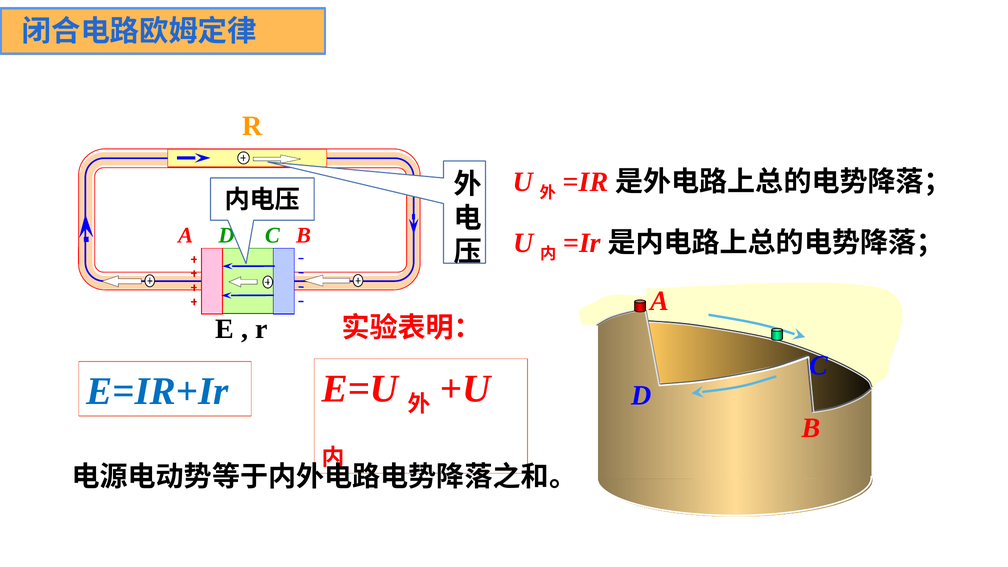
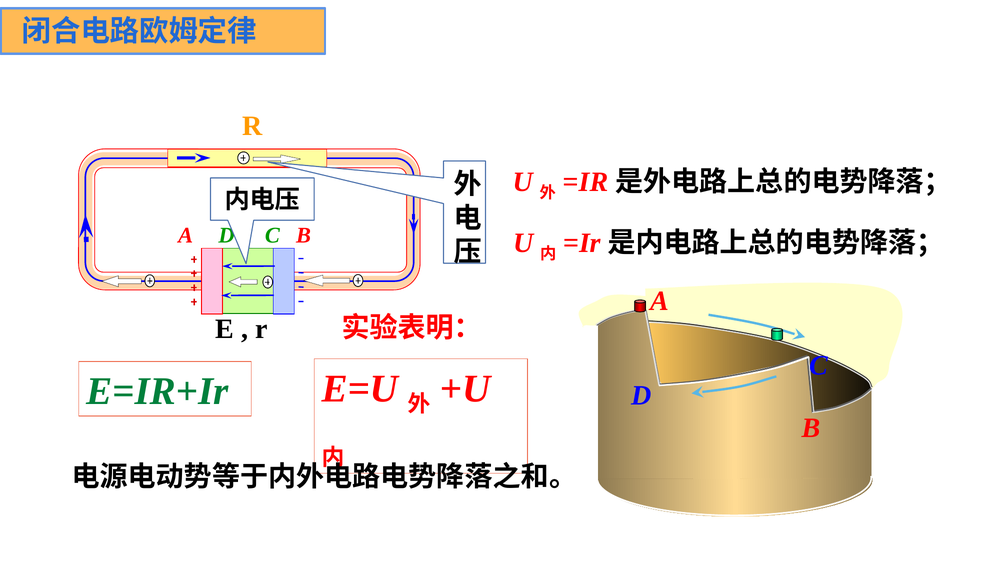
E=IR+Ir colour: blue -> green
